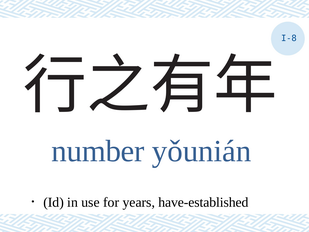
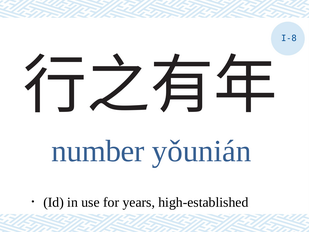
have-established: have-established -> high-established
